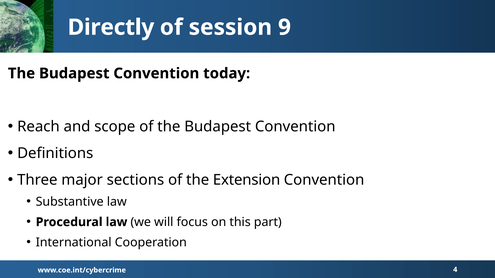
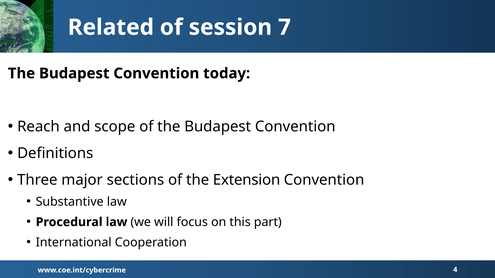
Directly: Directly -> Related
9: 9 -> 7
